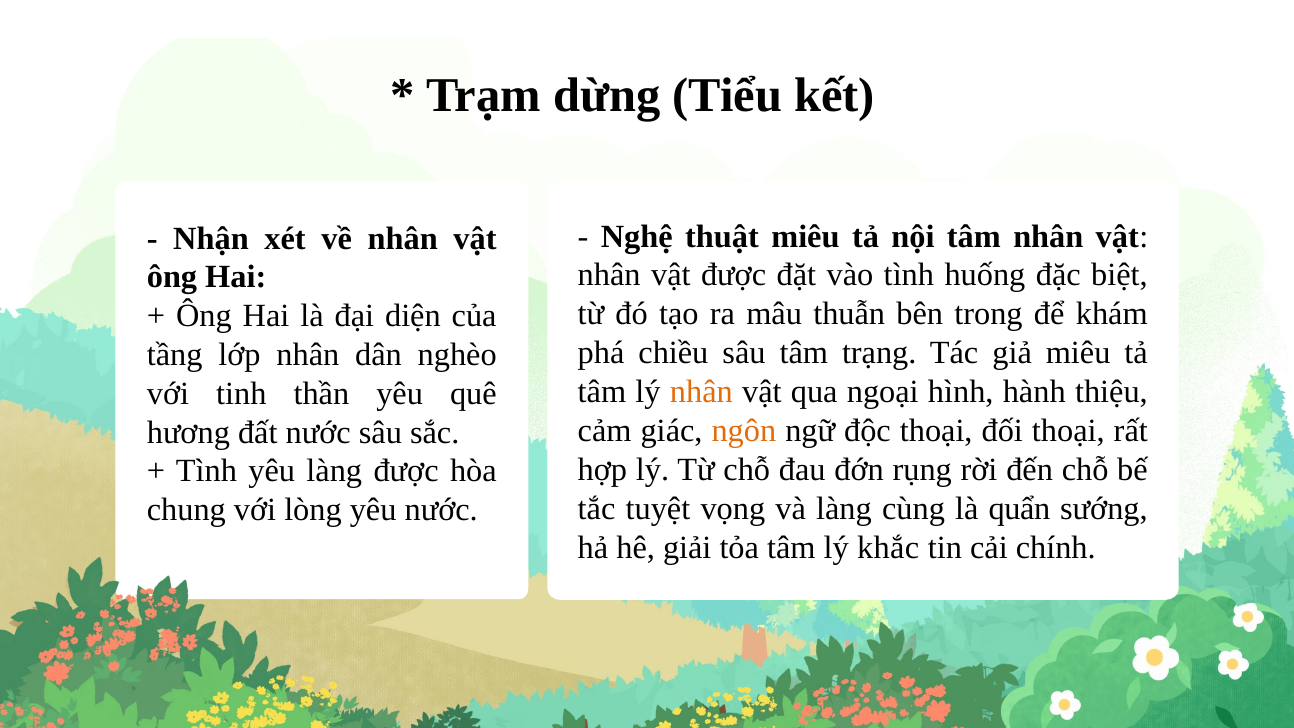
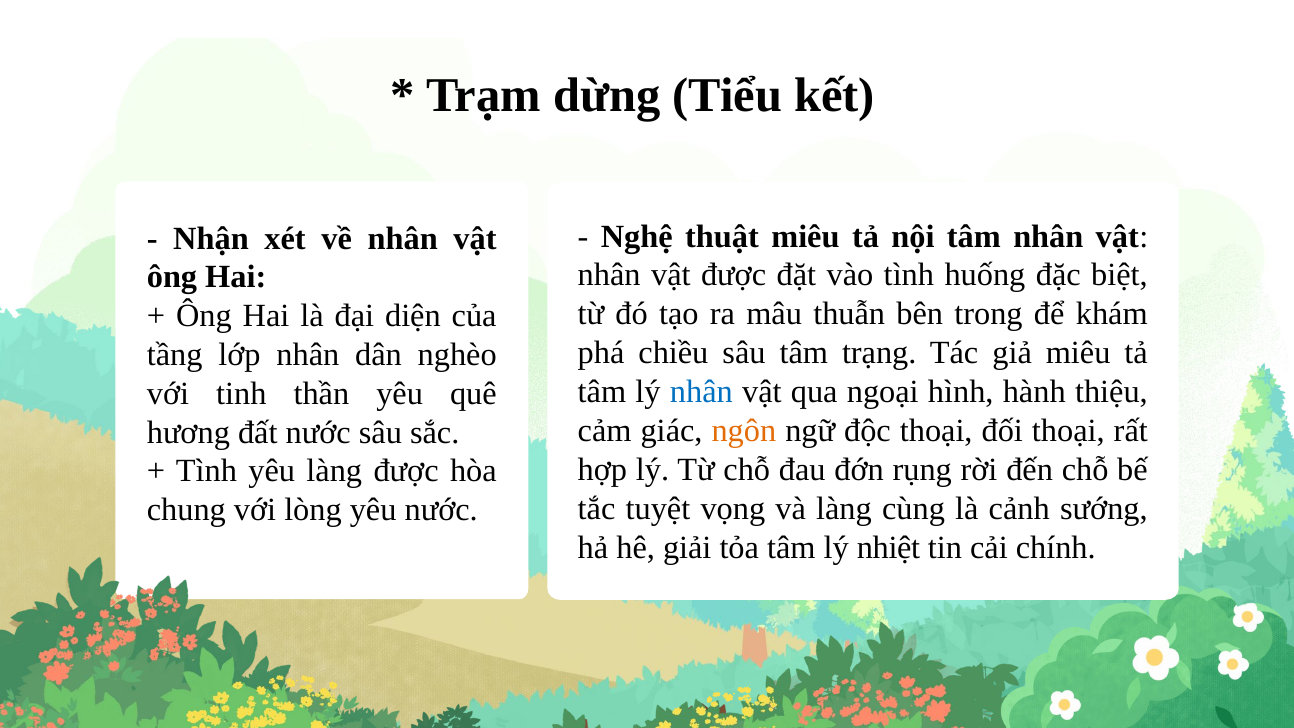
nhân at (701, 392) colour: orange -> blue
quẩn: quẩn -> cảnh
khắc: khắc -> nhiệt
